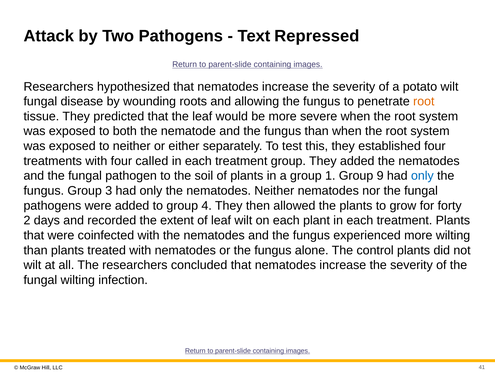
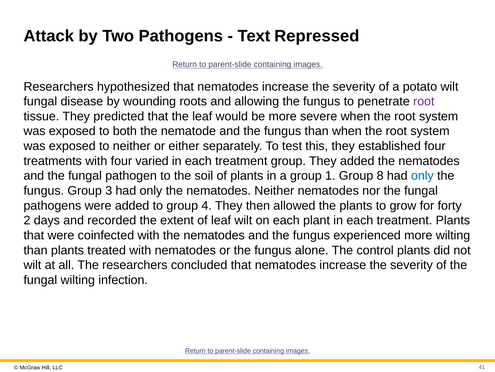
root at (424, 101) colour: orange -> purple
called: called -> varied
9: 9 -> 8
